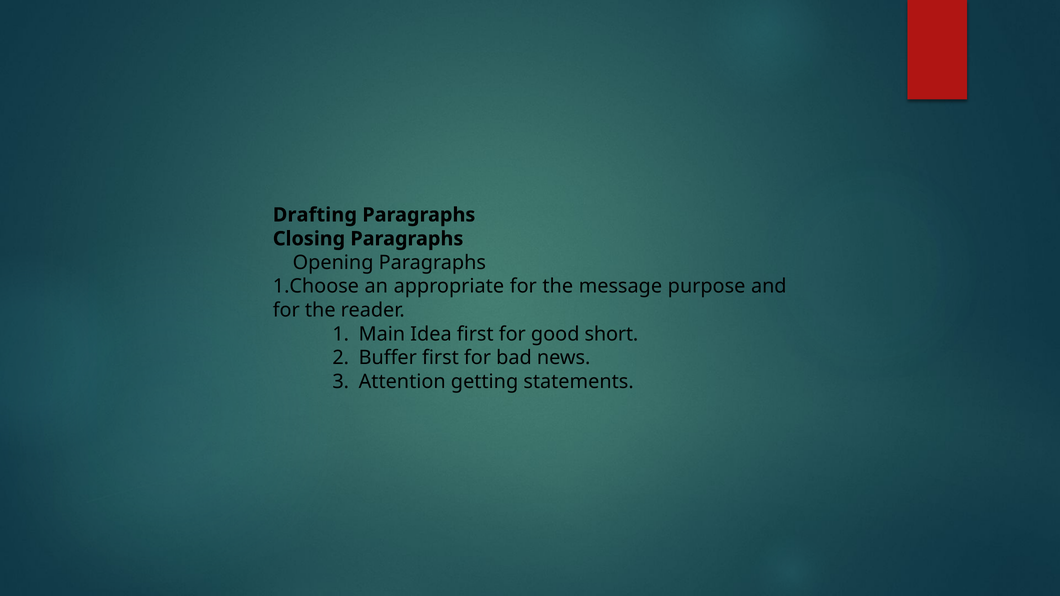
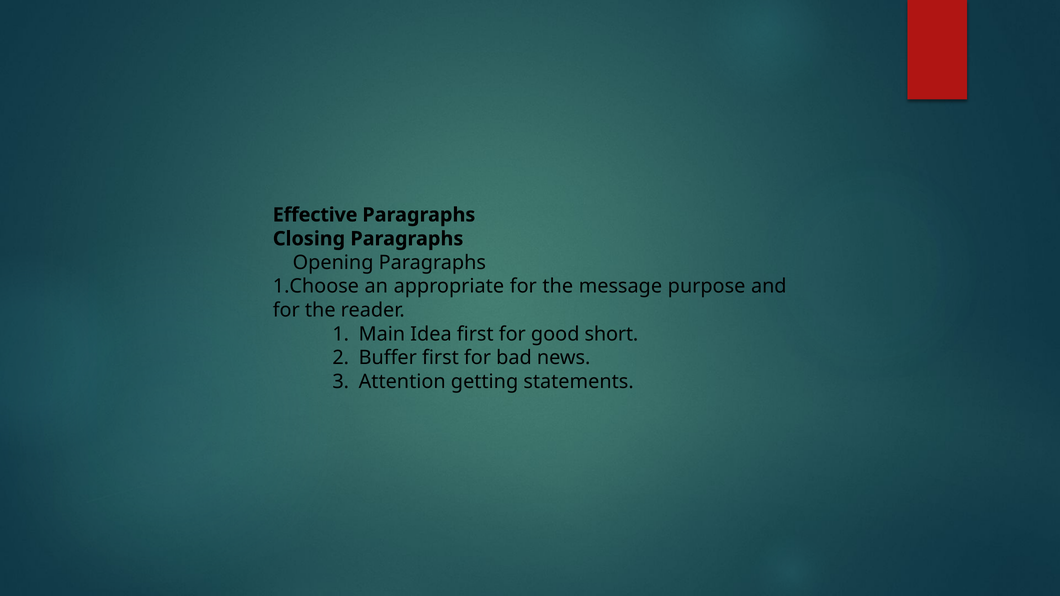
Drafting: Drafting -> Effective
